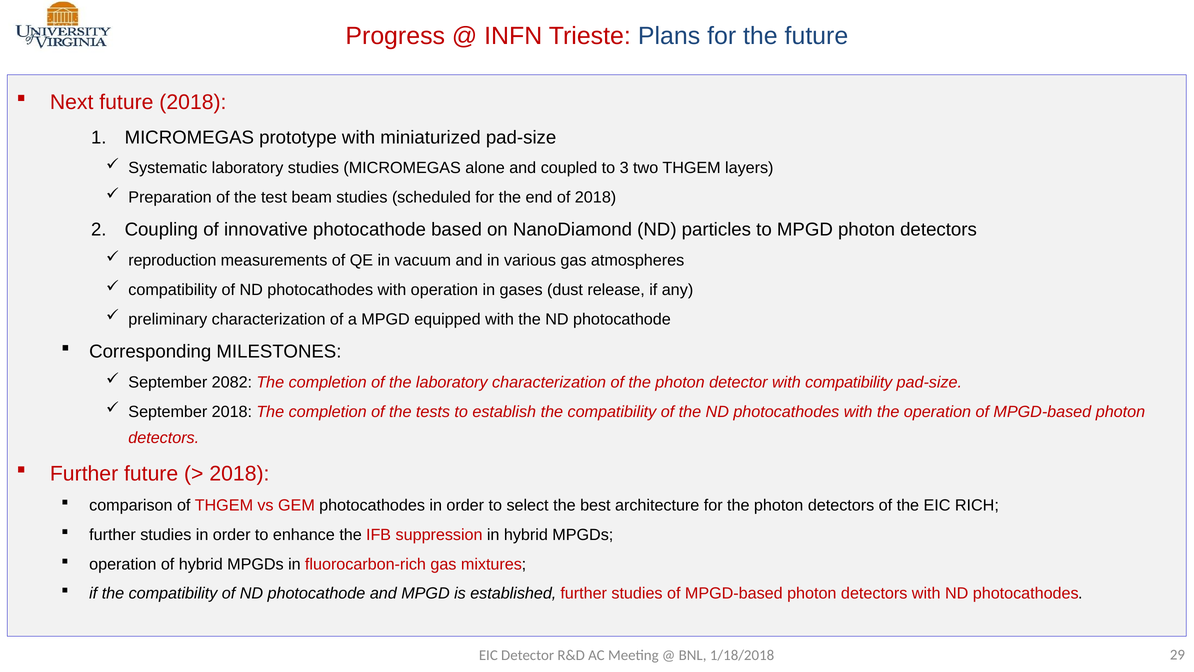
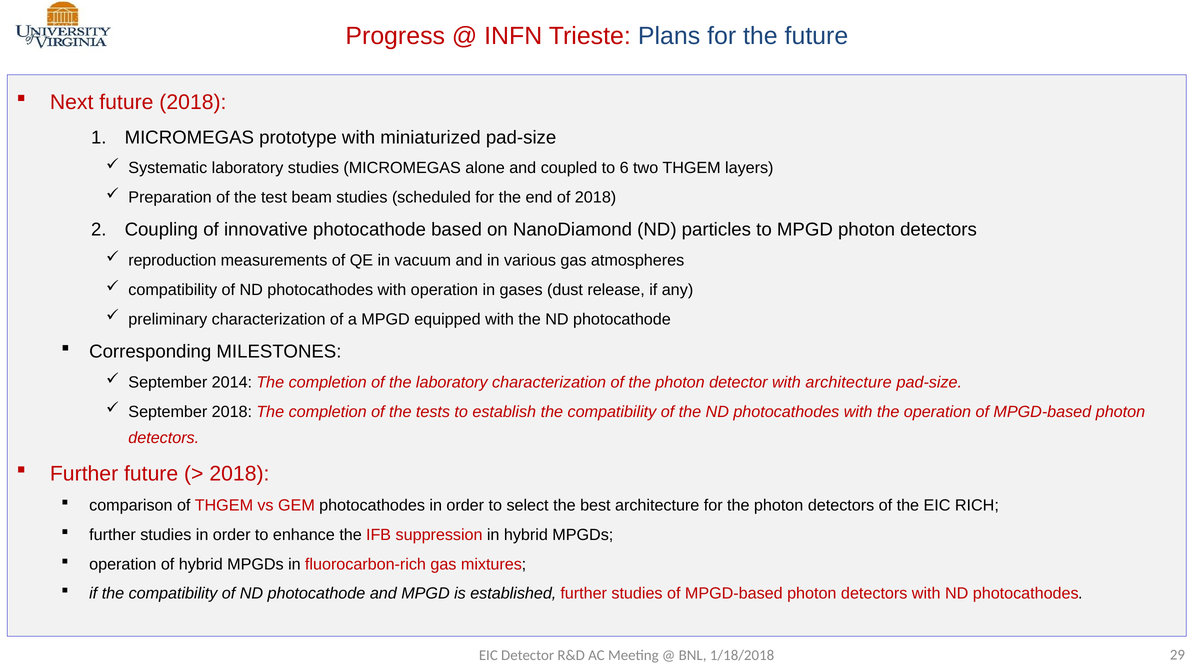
3: 3 -> 6
2082: 2082 -> 2014
with compatibility: compatibility -> architecture
